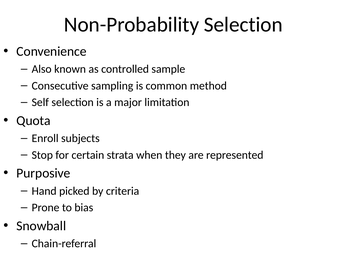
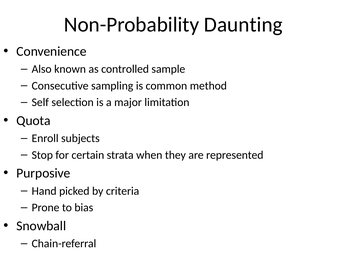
Non-Probability Selection: Selection -> Daunting
